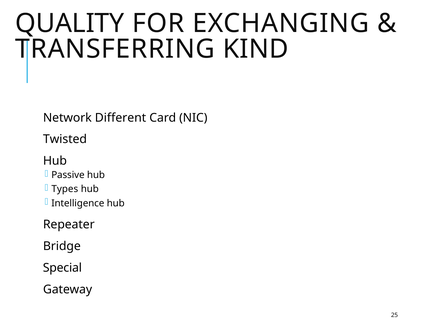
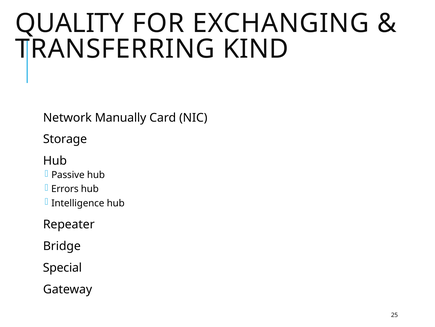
Different: Different -> Manually
Twisted: Twisted -> Storage
Types: Types -> Errors
